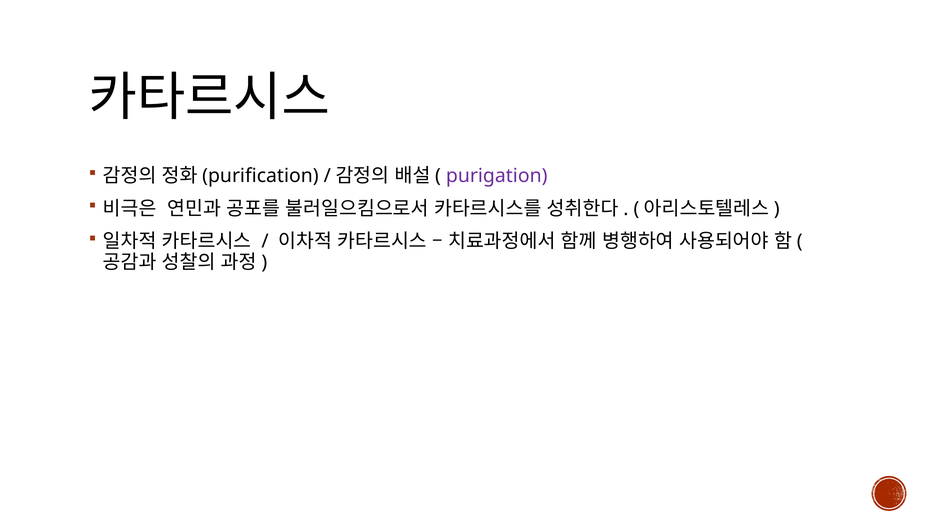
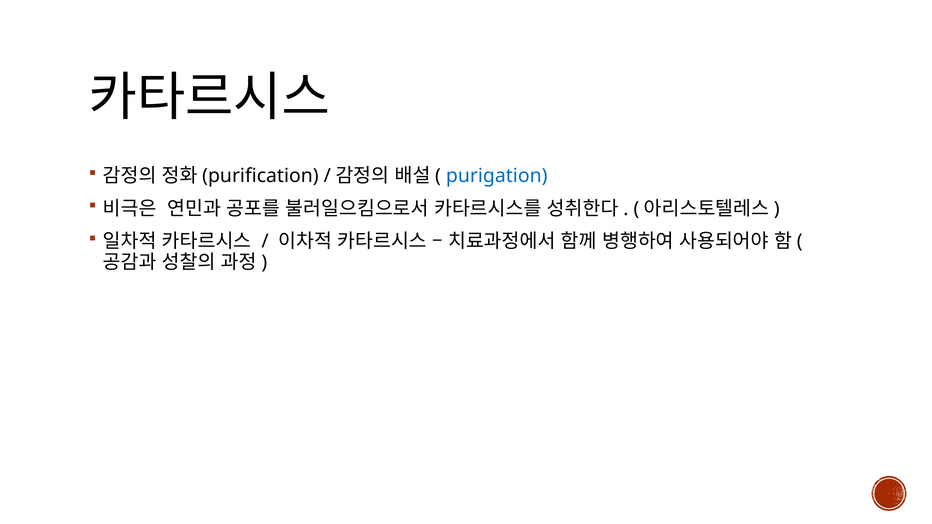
purigation colour: purple -> blue
